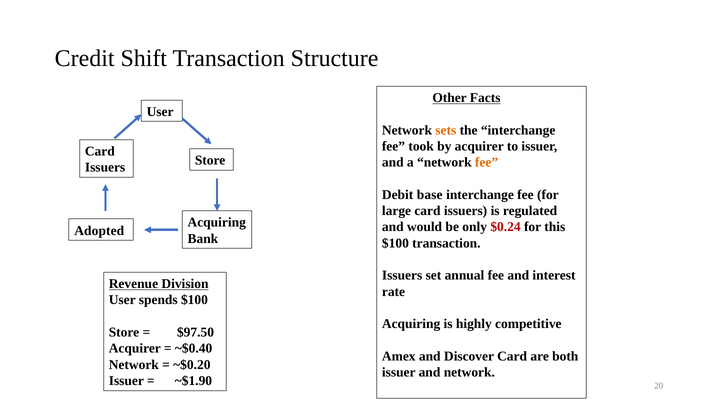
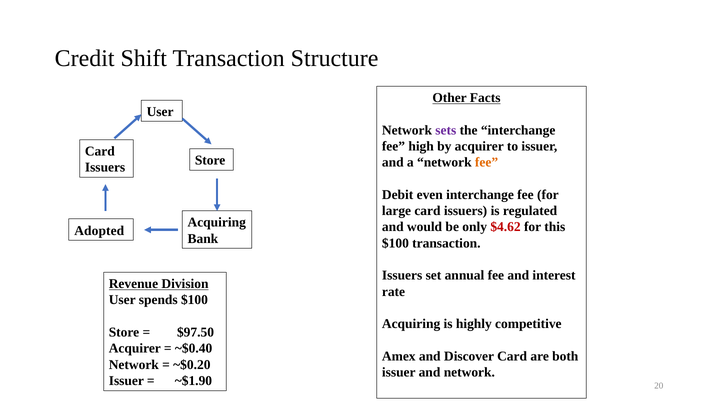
sets colour: orange -> purple
took: took -> high
base: base -> even
$0.24: $0.24 -> $4.62
